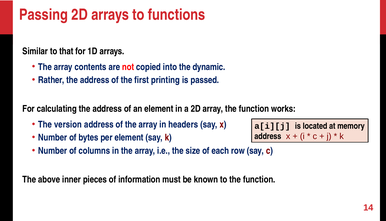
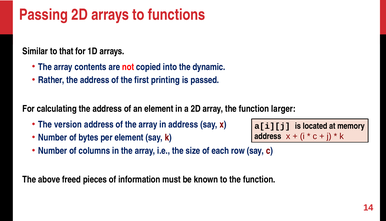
works: works -> larger
in headers: headers -> address
inner: inner -> freed
